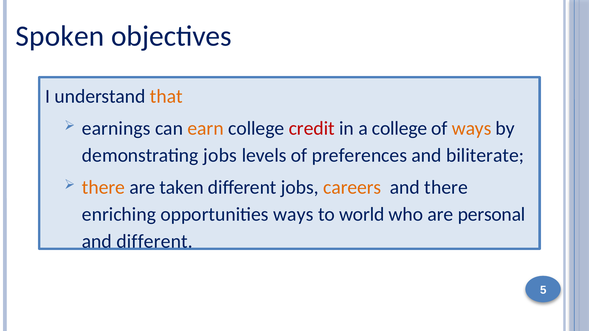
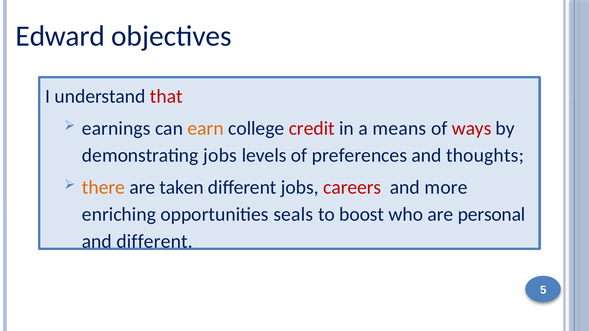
Spoken: Spoken -> Edward
that colour: orange -> red
a college: college -> means
ways at (472, 128) colour: orange -> red
biliterate: biliterate -> thoughts
careers colour: orange -> red
and there: there -> more
opportunities ways: ways -> seals
world: world -> boost
